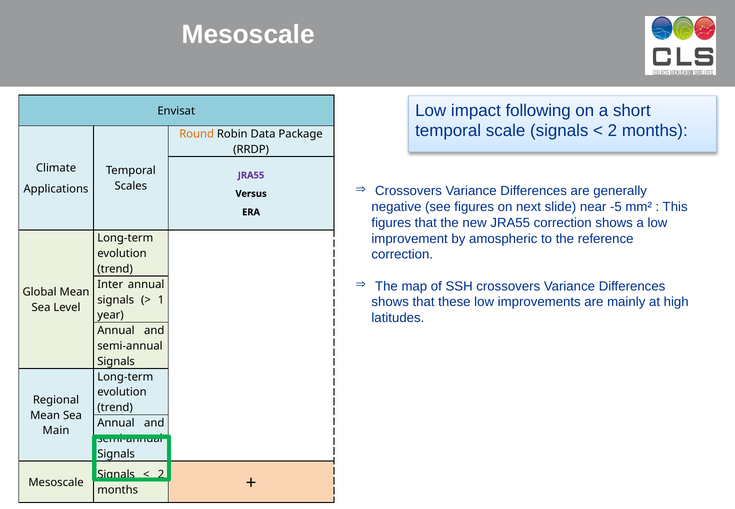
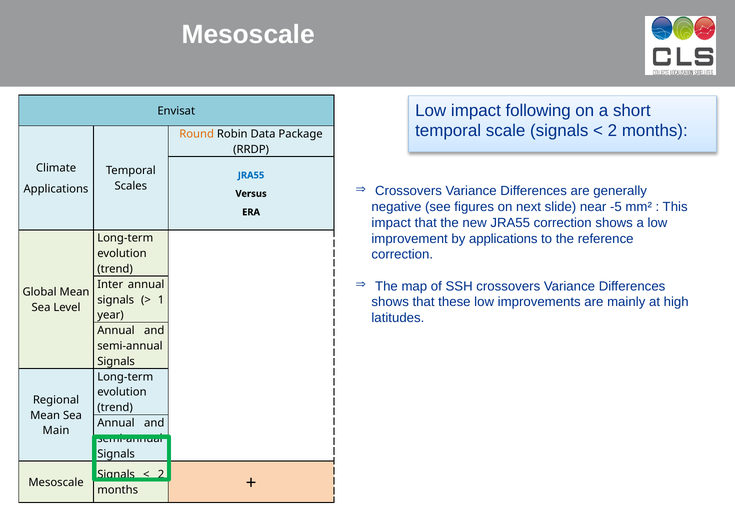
JRA55 at (251, 175) colour: purple -> blue
figures at (391, 223): figures -> impact
by amospheric: amospheric -> applications
